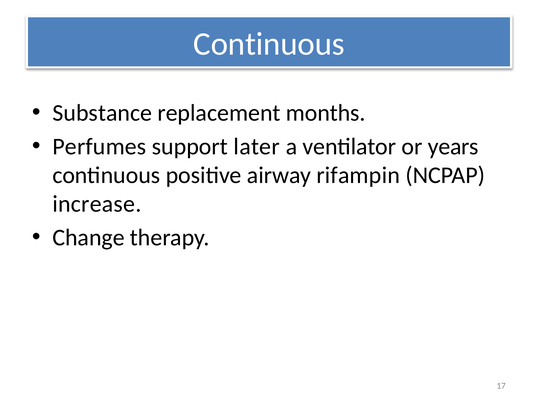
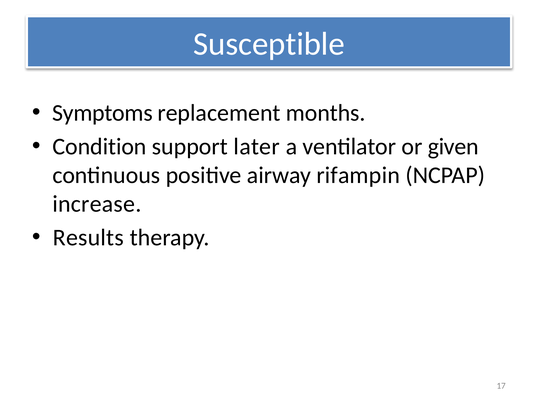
Continuous at (269, 44): Continuous -> Susceptible
Substance: Substance -> Symptoms
Perfumes: Perfumes -> Condition
years: years -> given
Change: Change -> Results
